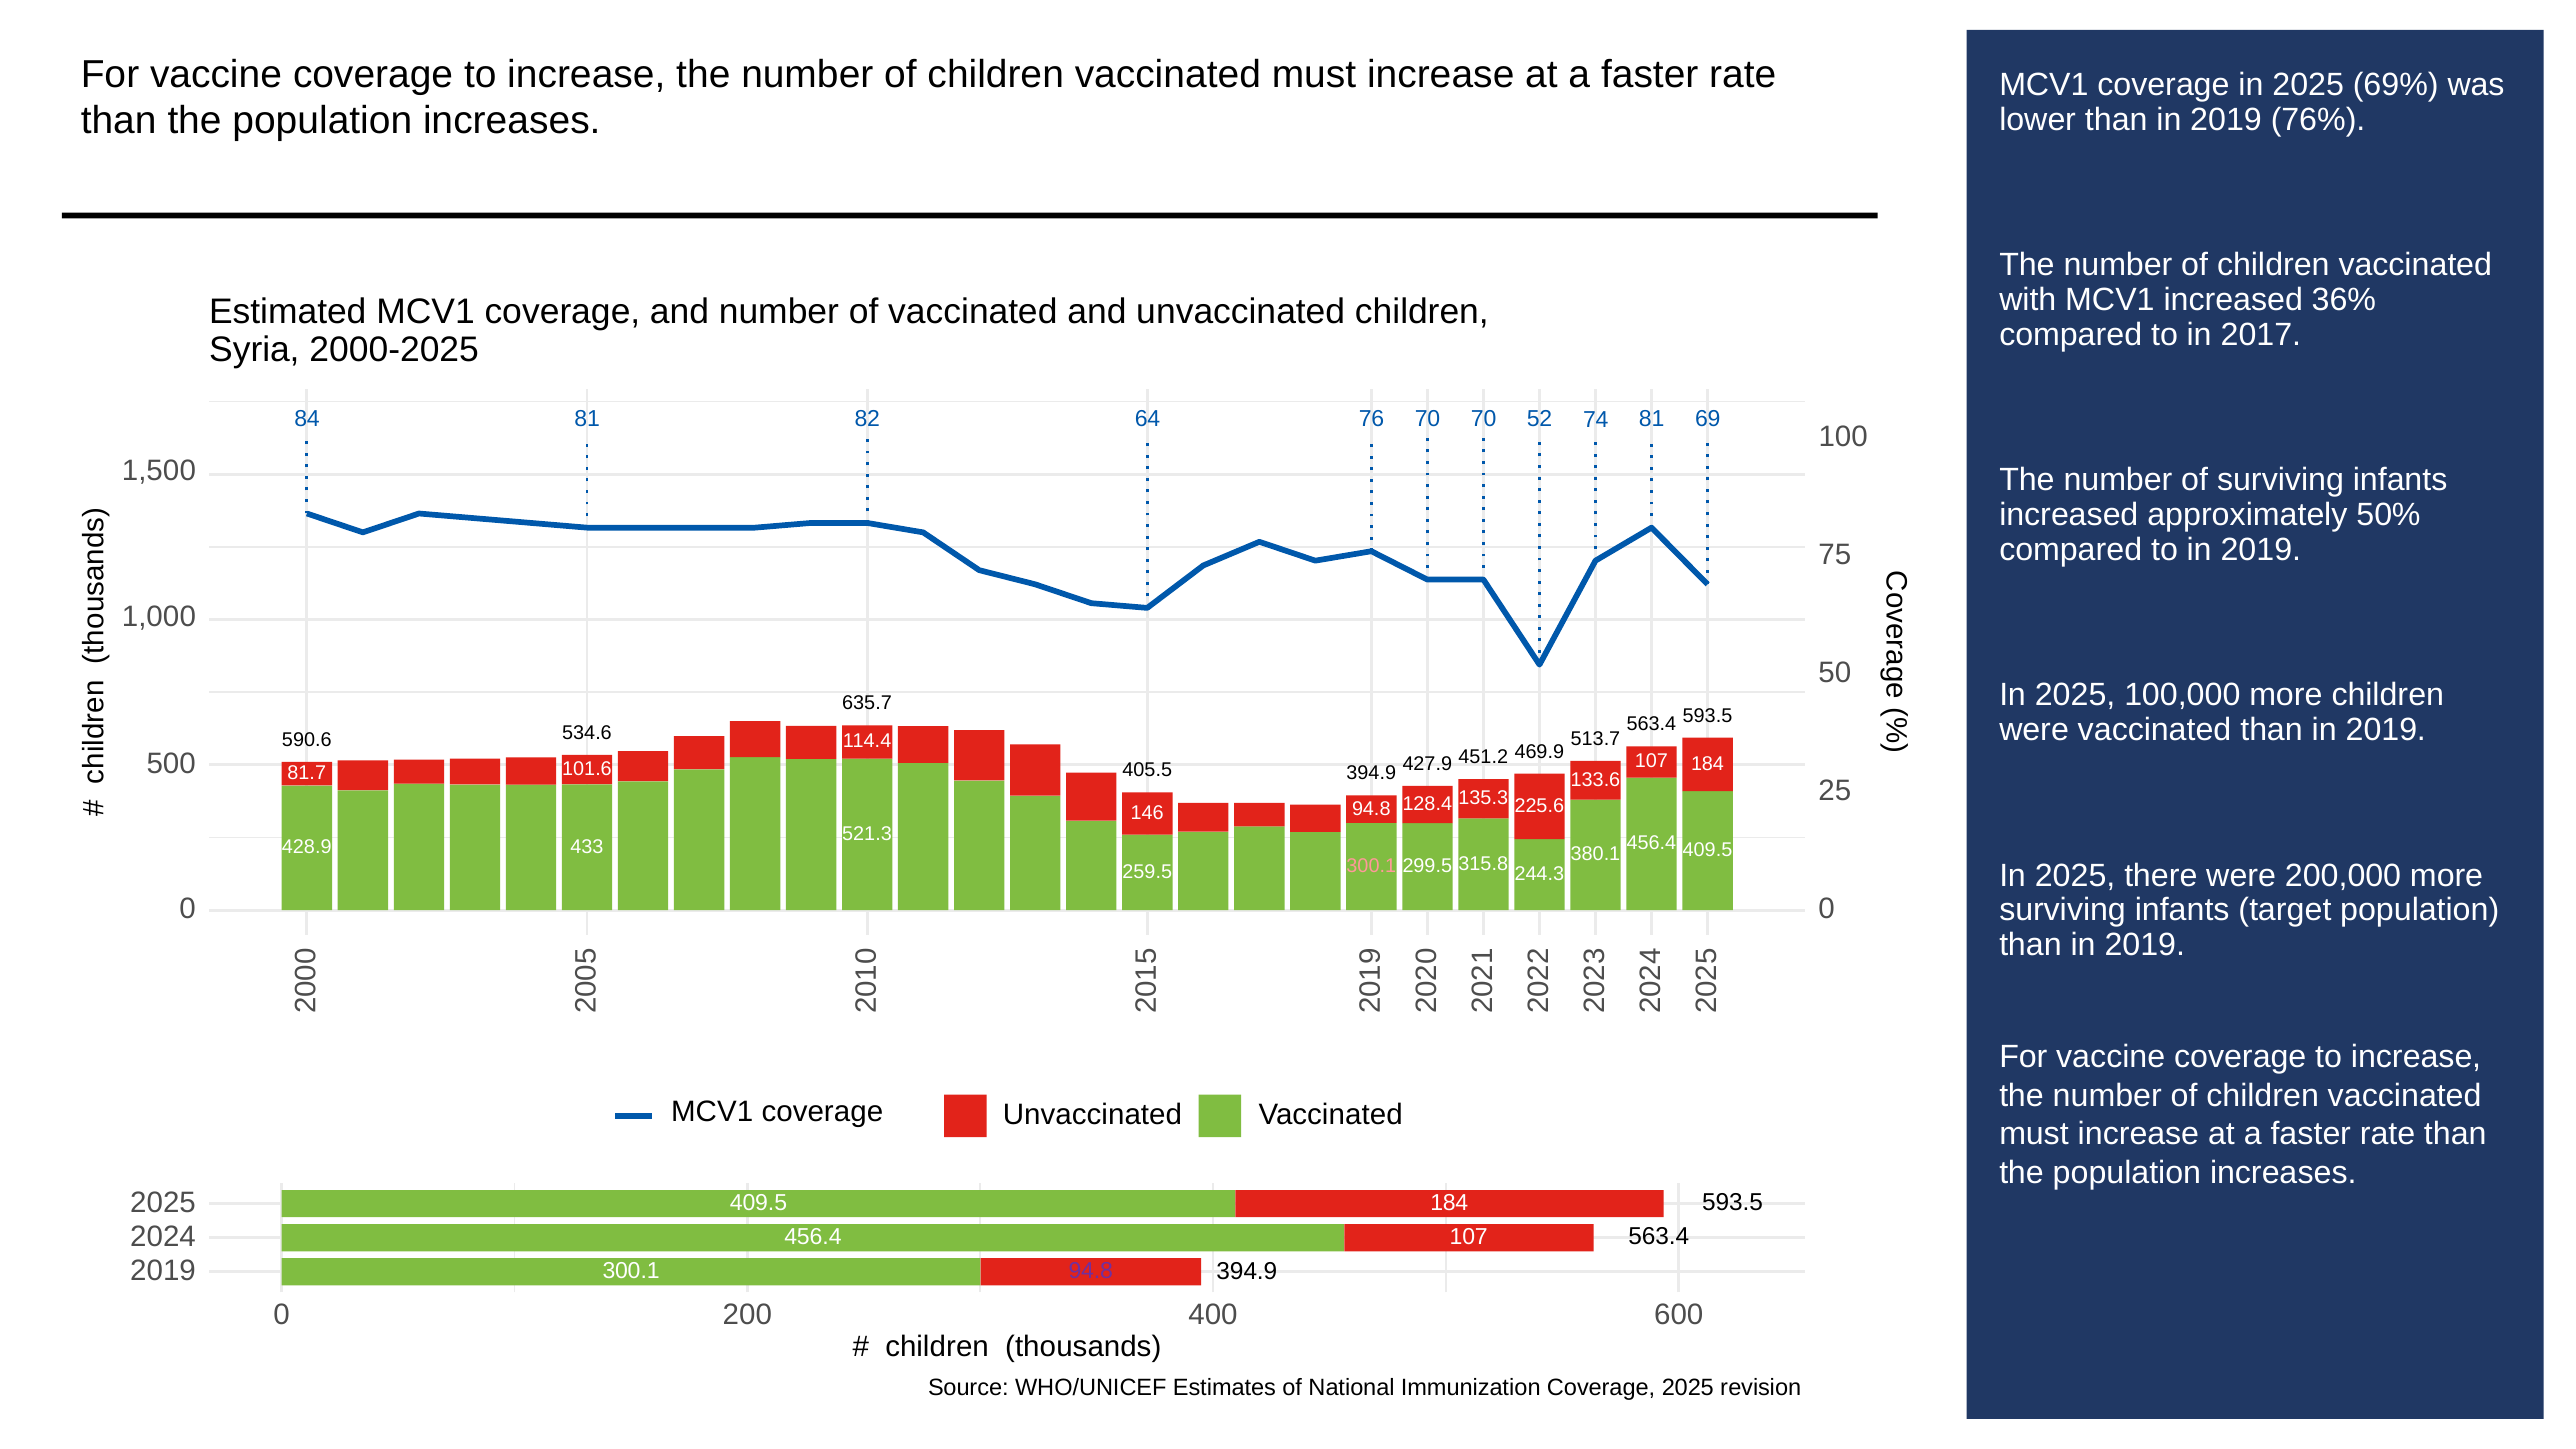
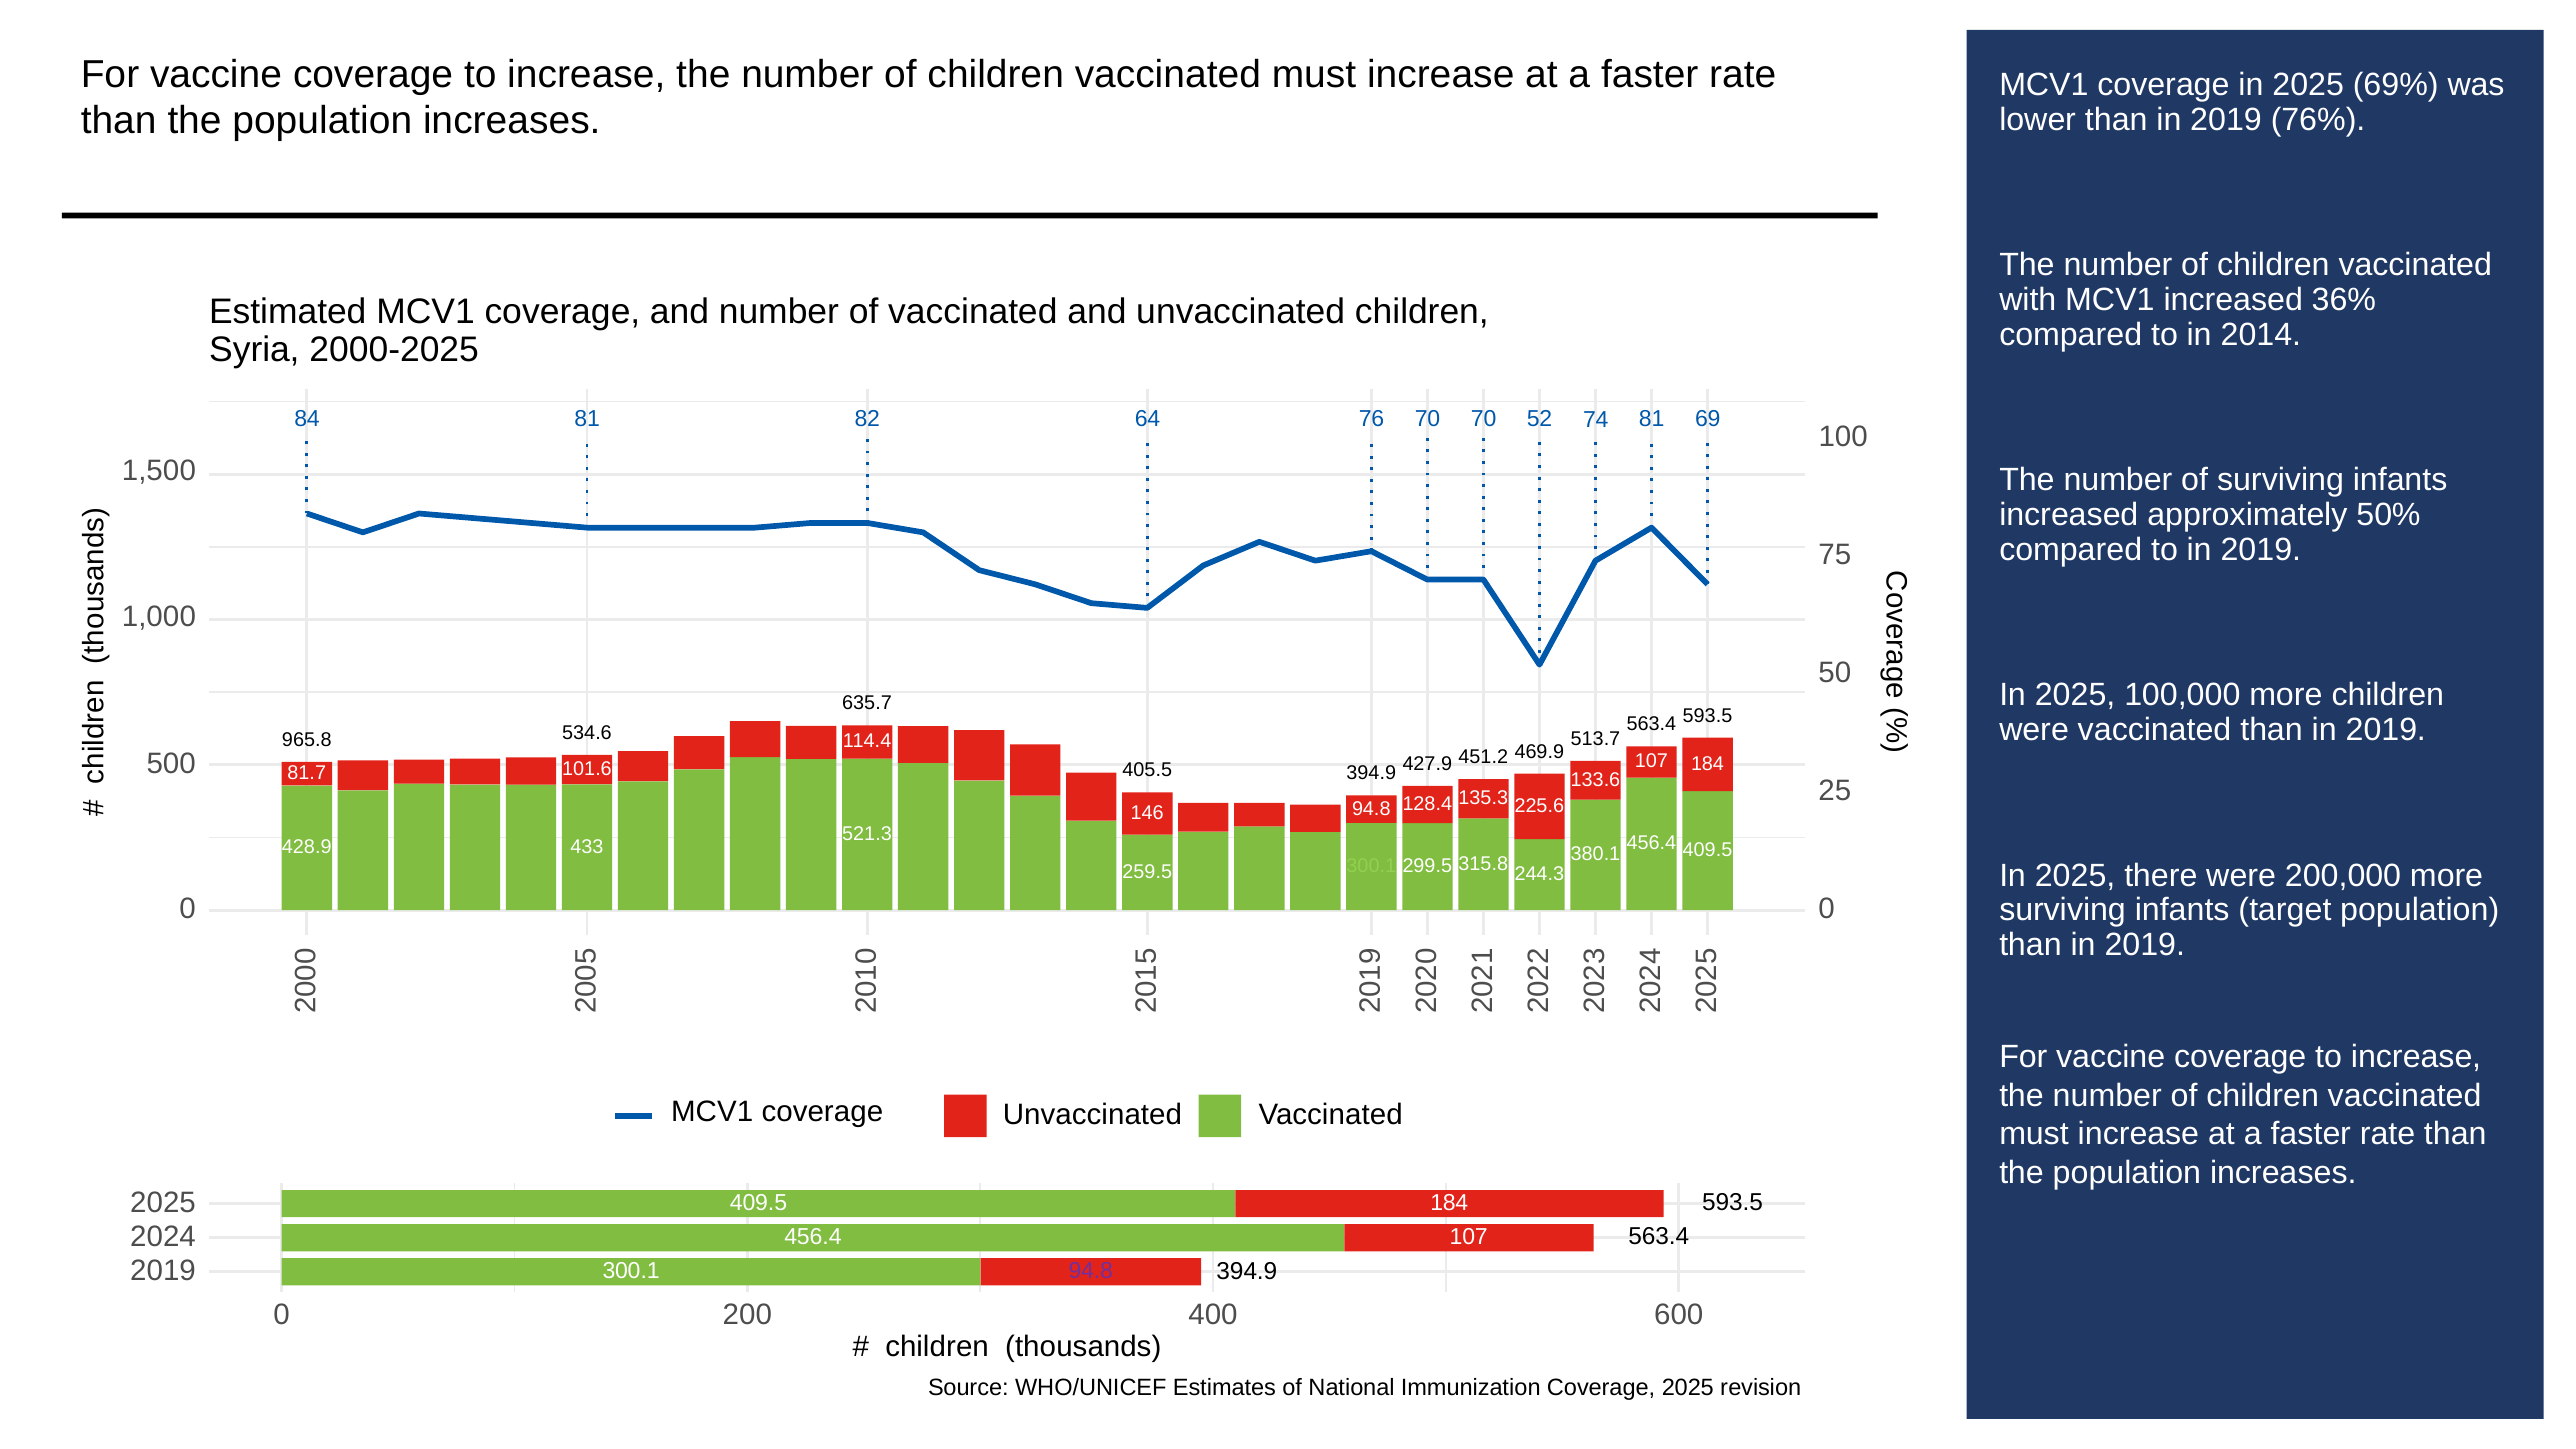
2017: 2017 -> 2014
590.6: 590.6 -> 965.8
300.1 at (1371, 866) colour: pink -> light green
